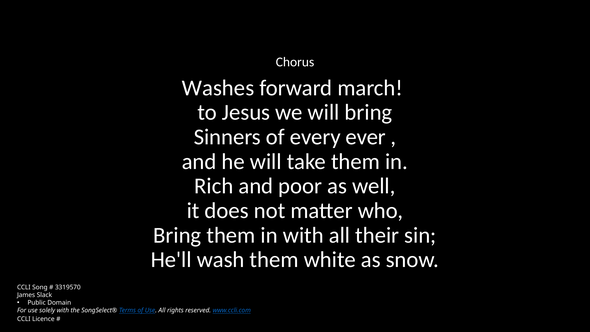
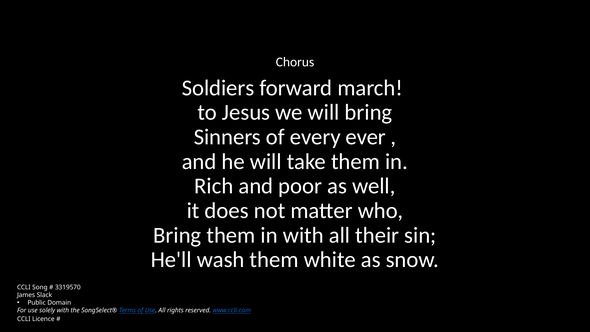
Washes: Washes -> Soldiers
